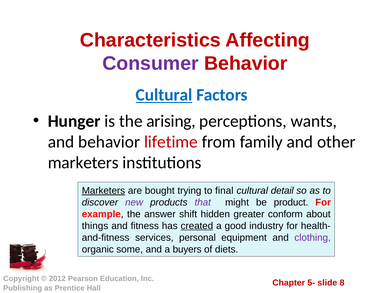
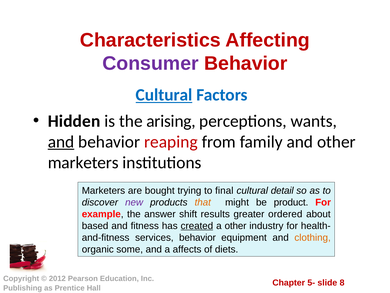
Hunger: Hunger -> Hidden
and at (61, 142) underline: none -> present
lifetime: lifetime -> reaping
Marketers at (103, 190) underline: present -> none
that colour: purple -> orange
hidden: hidden -> results
conform: conform -> ordered
things: things -> based
a good: good -> other
services personal: personal -> behavior
clothing colour: purple -> orange
buyers: buyers -> affects
